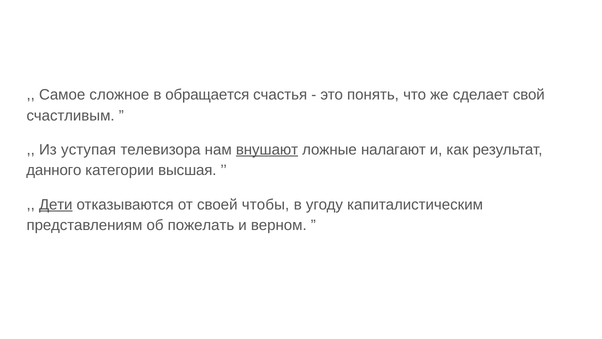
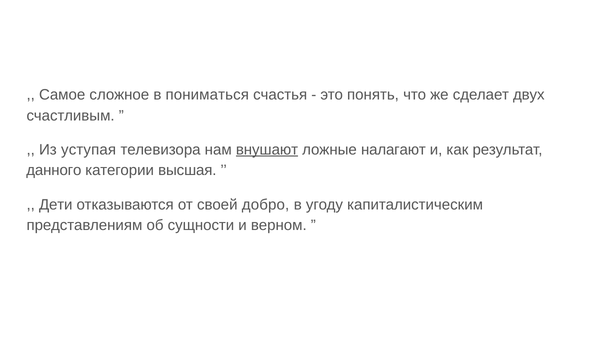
обращается: обращается -> пониматься
свой: свой -> двух
Дети underline: present -> none
чтобы: чтобы -> добро
пожелать: пожелать -> сущности
